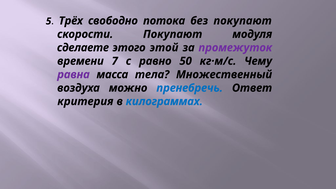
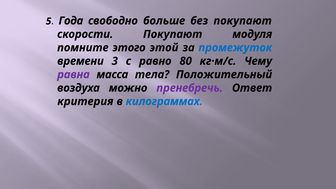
Трёх: Трёх -> Года
потока: потока -> больше
сделаете: сделаете -> помните
промежуток colour: purple -> blue
7: 7 -> 3
50: 50 -> 80
Множественный: Множественный -> Положительный
пренебречь colour: blue -> purple
